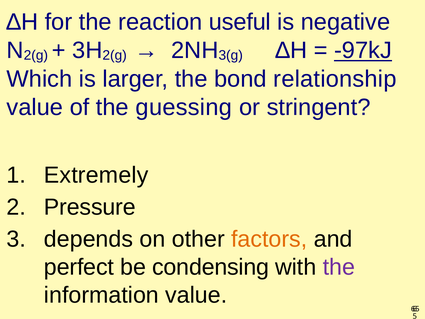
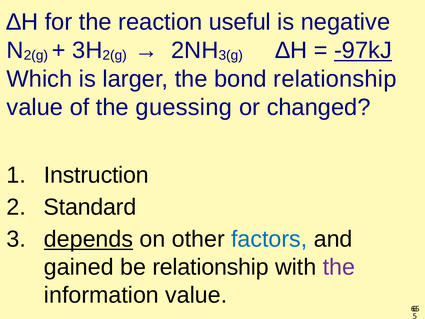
stringent: stringent -> changed
Extremely: Extremely -> Instruction
Pressure: Pressure -> Standard
depends underline: none -> present
factors colour: orange -> blue
perfect: perfect -> gained
be condensing: condensing -> relationship
